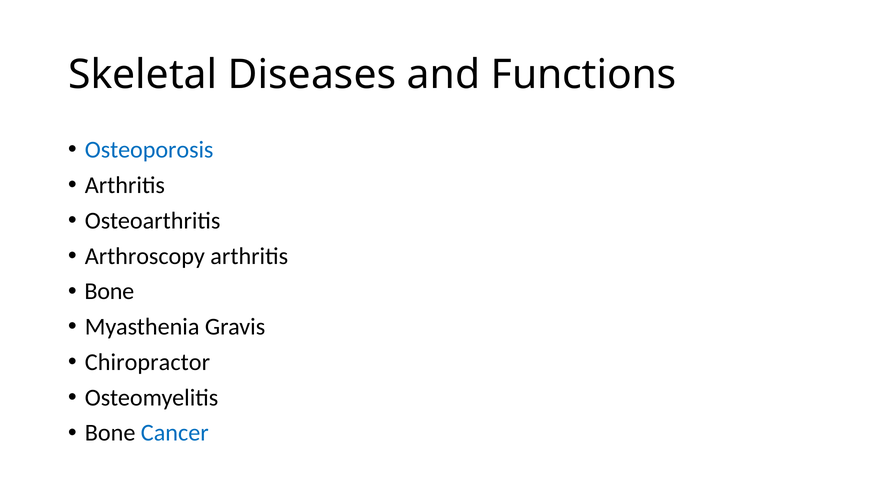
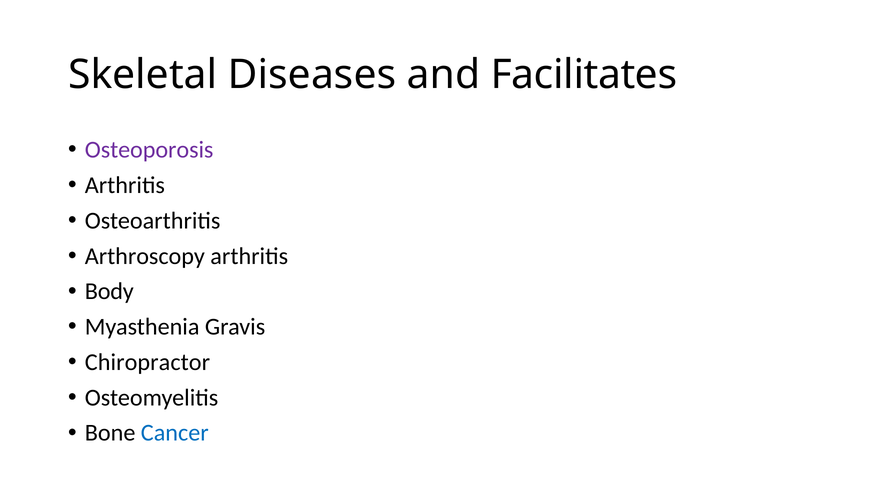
Functions: Functions -> Facilitates
Osteoporosis colour: blue -> purple
Bone at (109, 292): Bone -> Body
